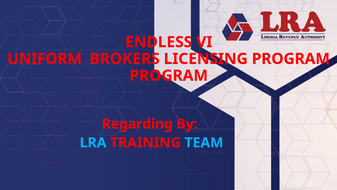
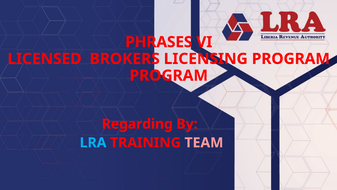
ENDLESS: ENDLESS -> PHRASES
UNIFORM: UNIFORM -> LICENSED
TEAM colour: light blue -> pink
